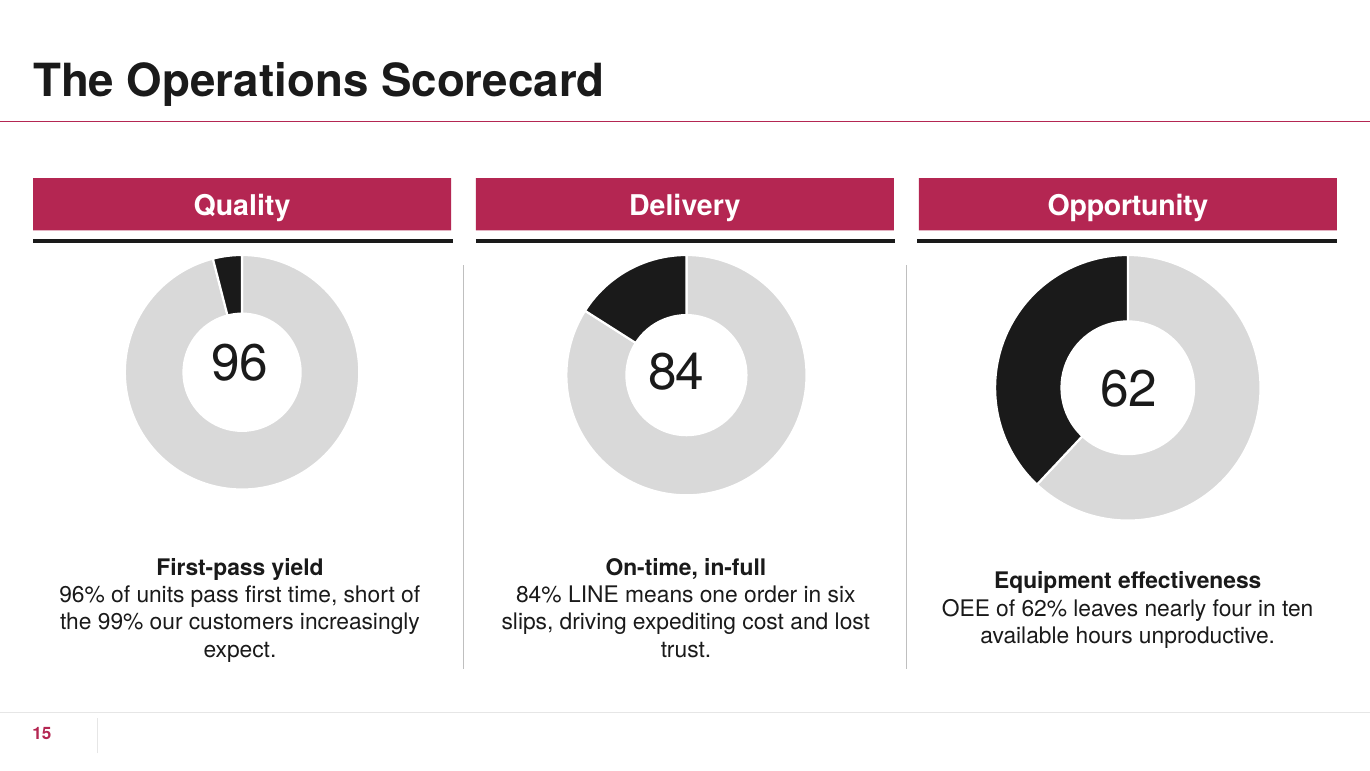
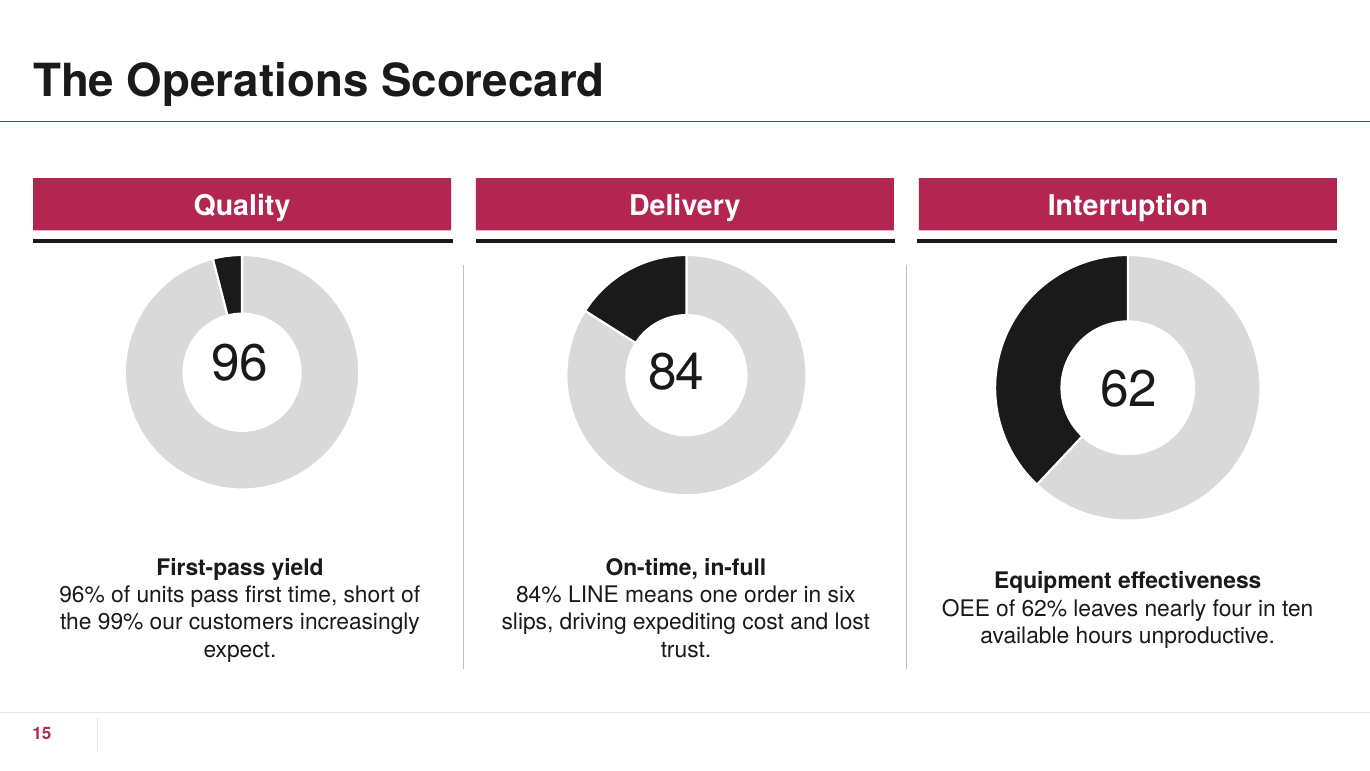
Opportunity: Opportunity -> Interruption
